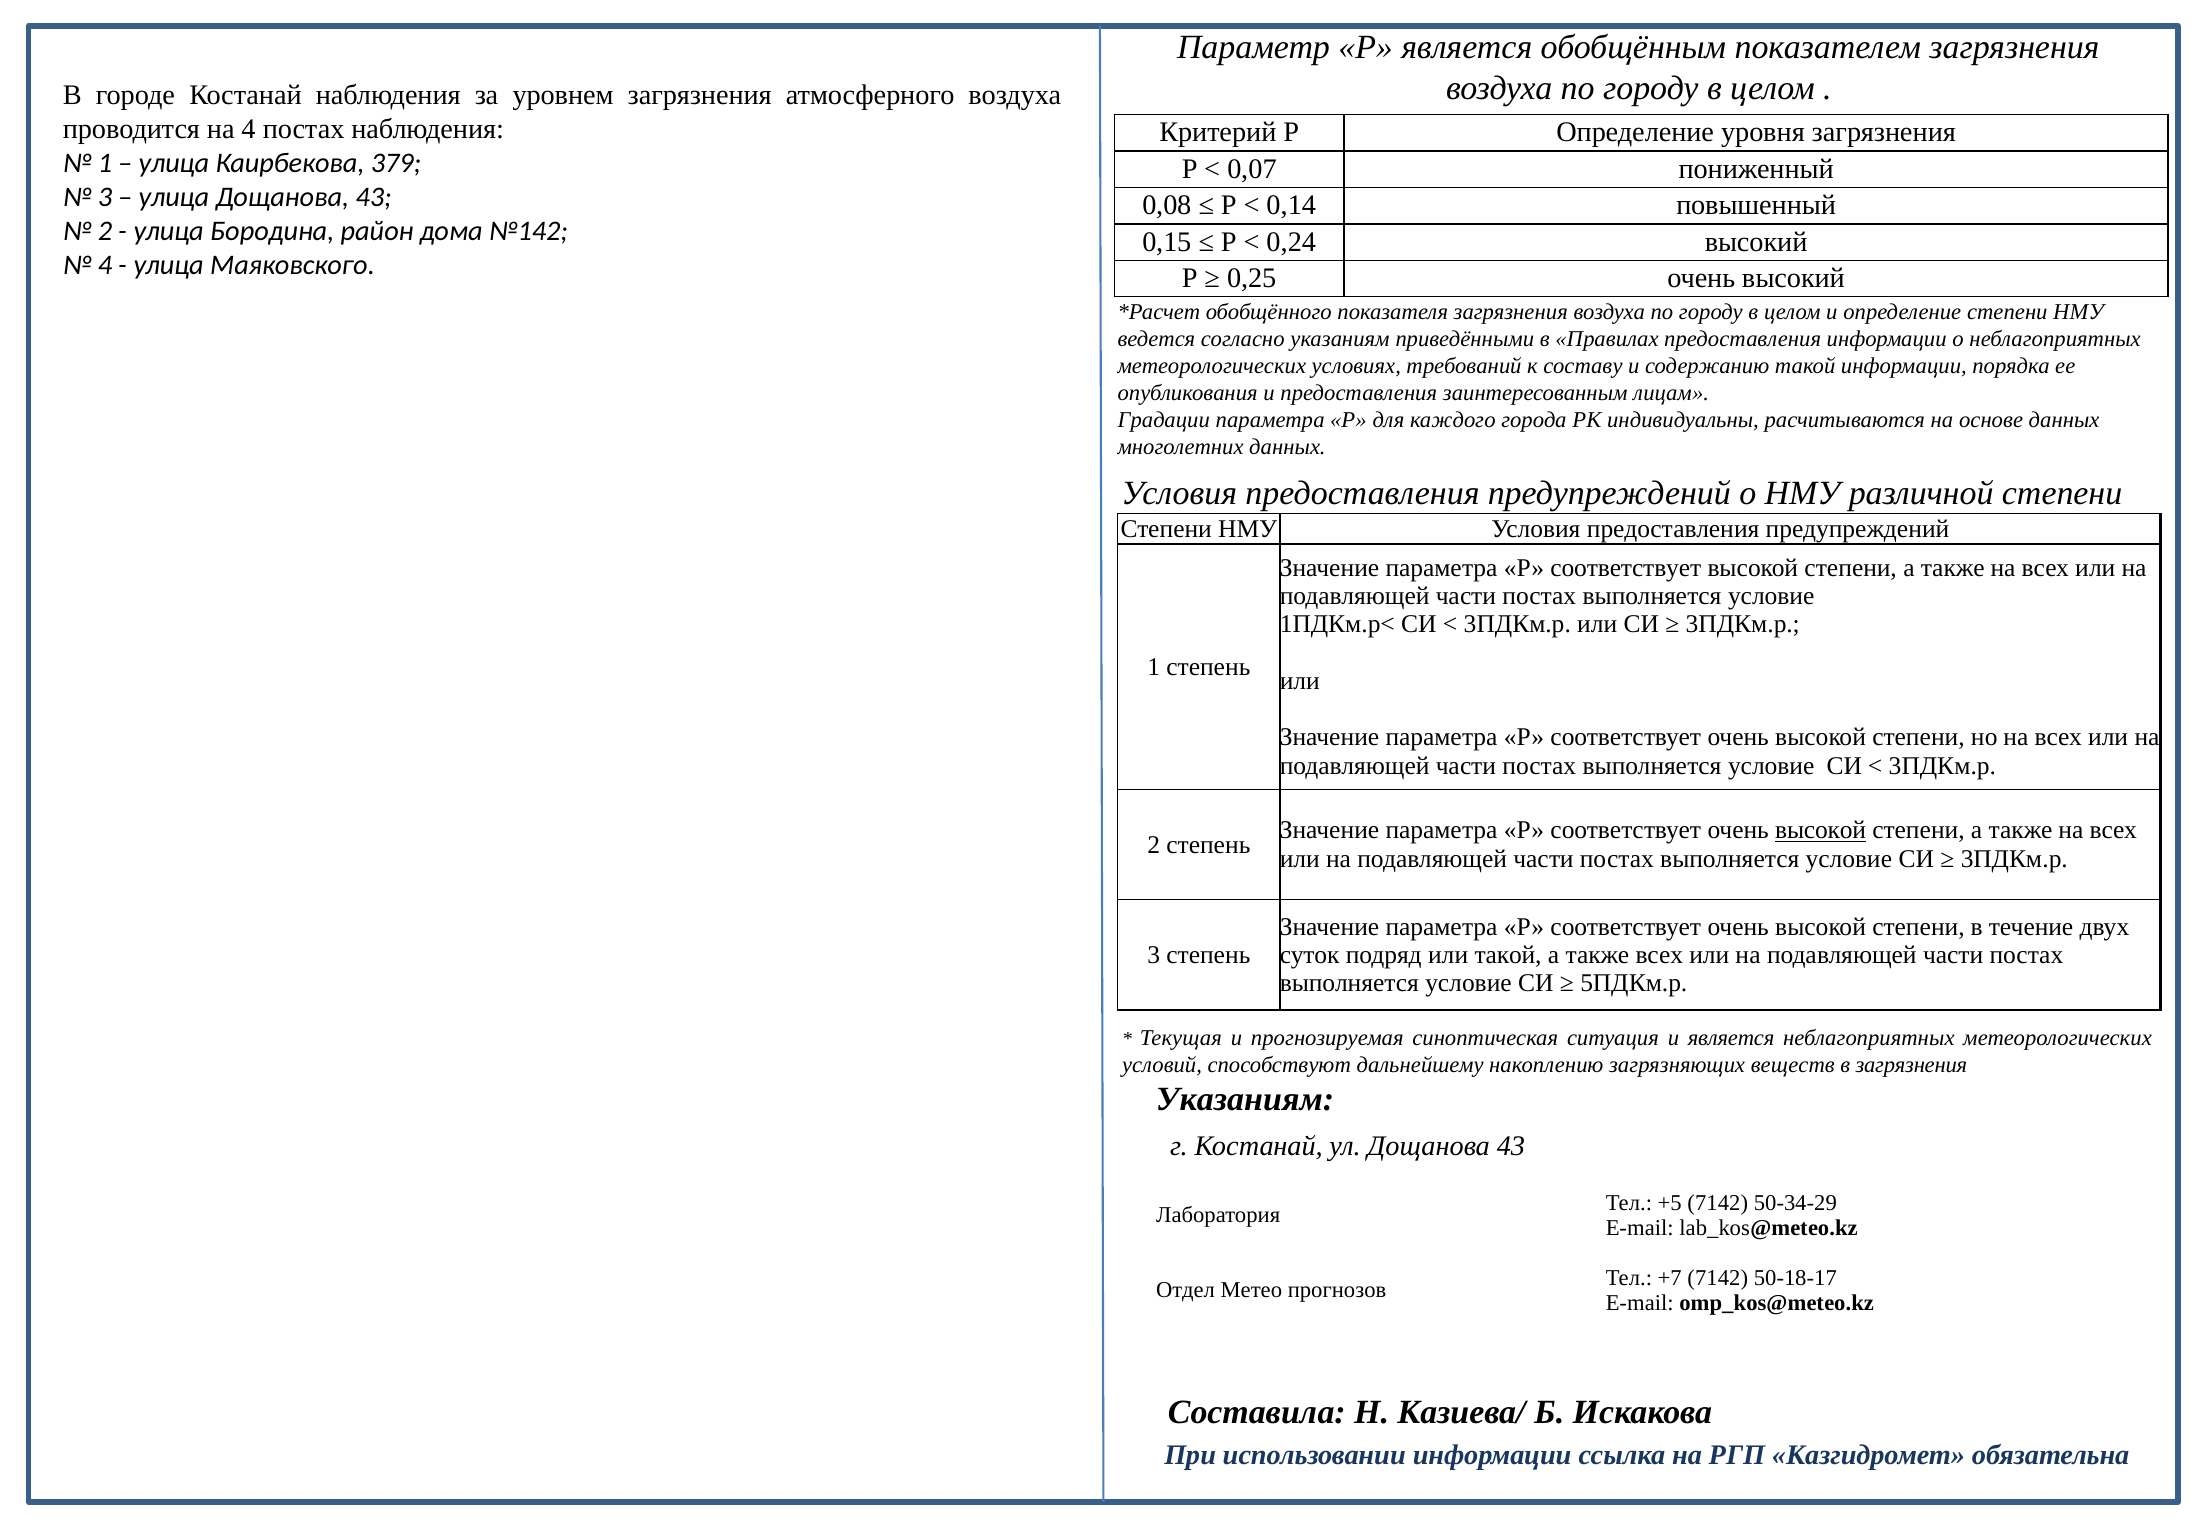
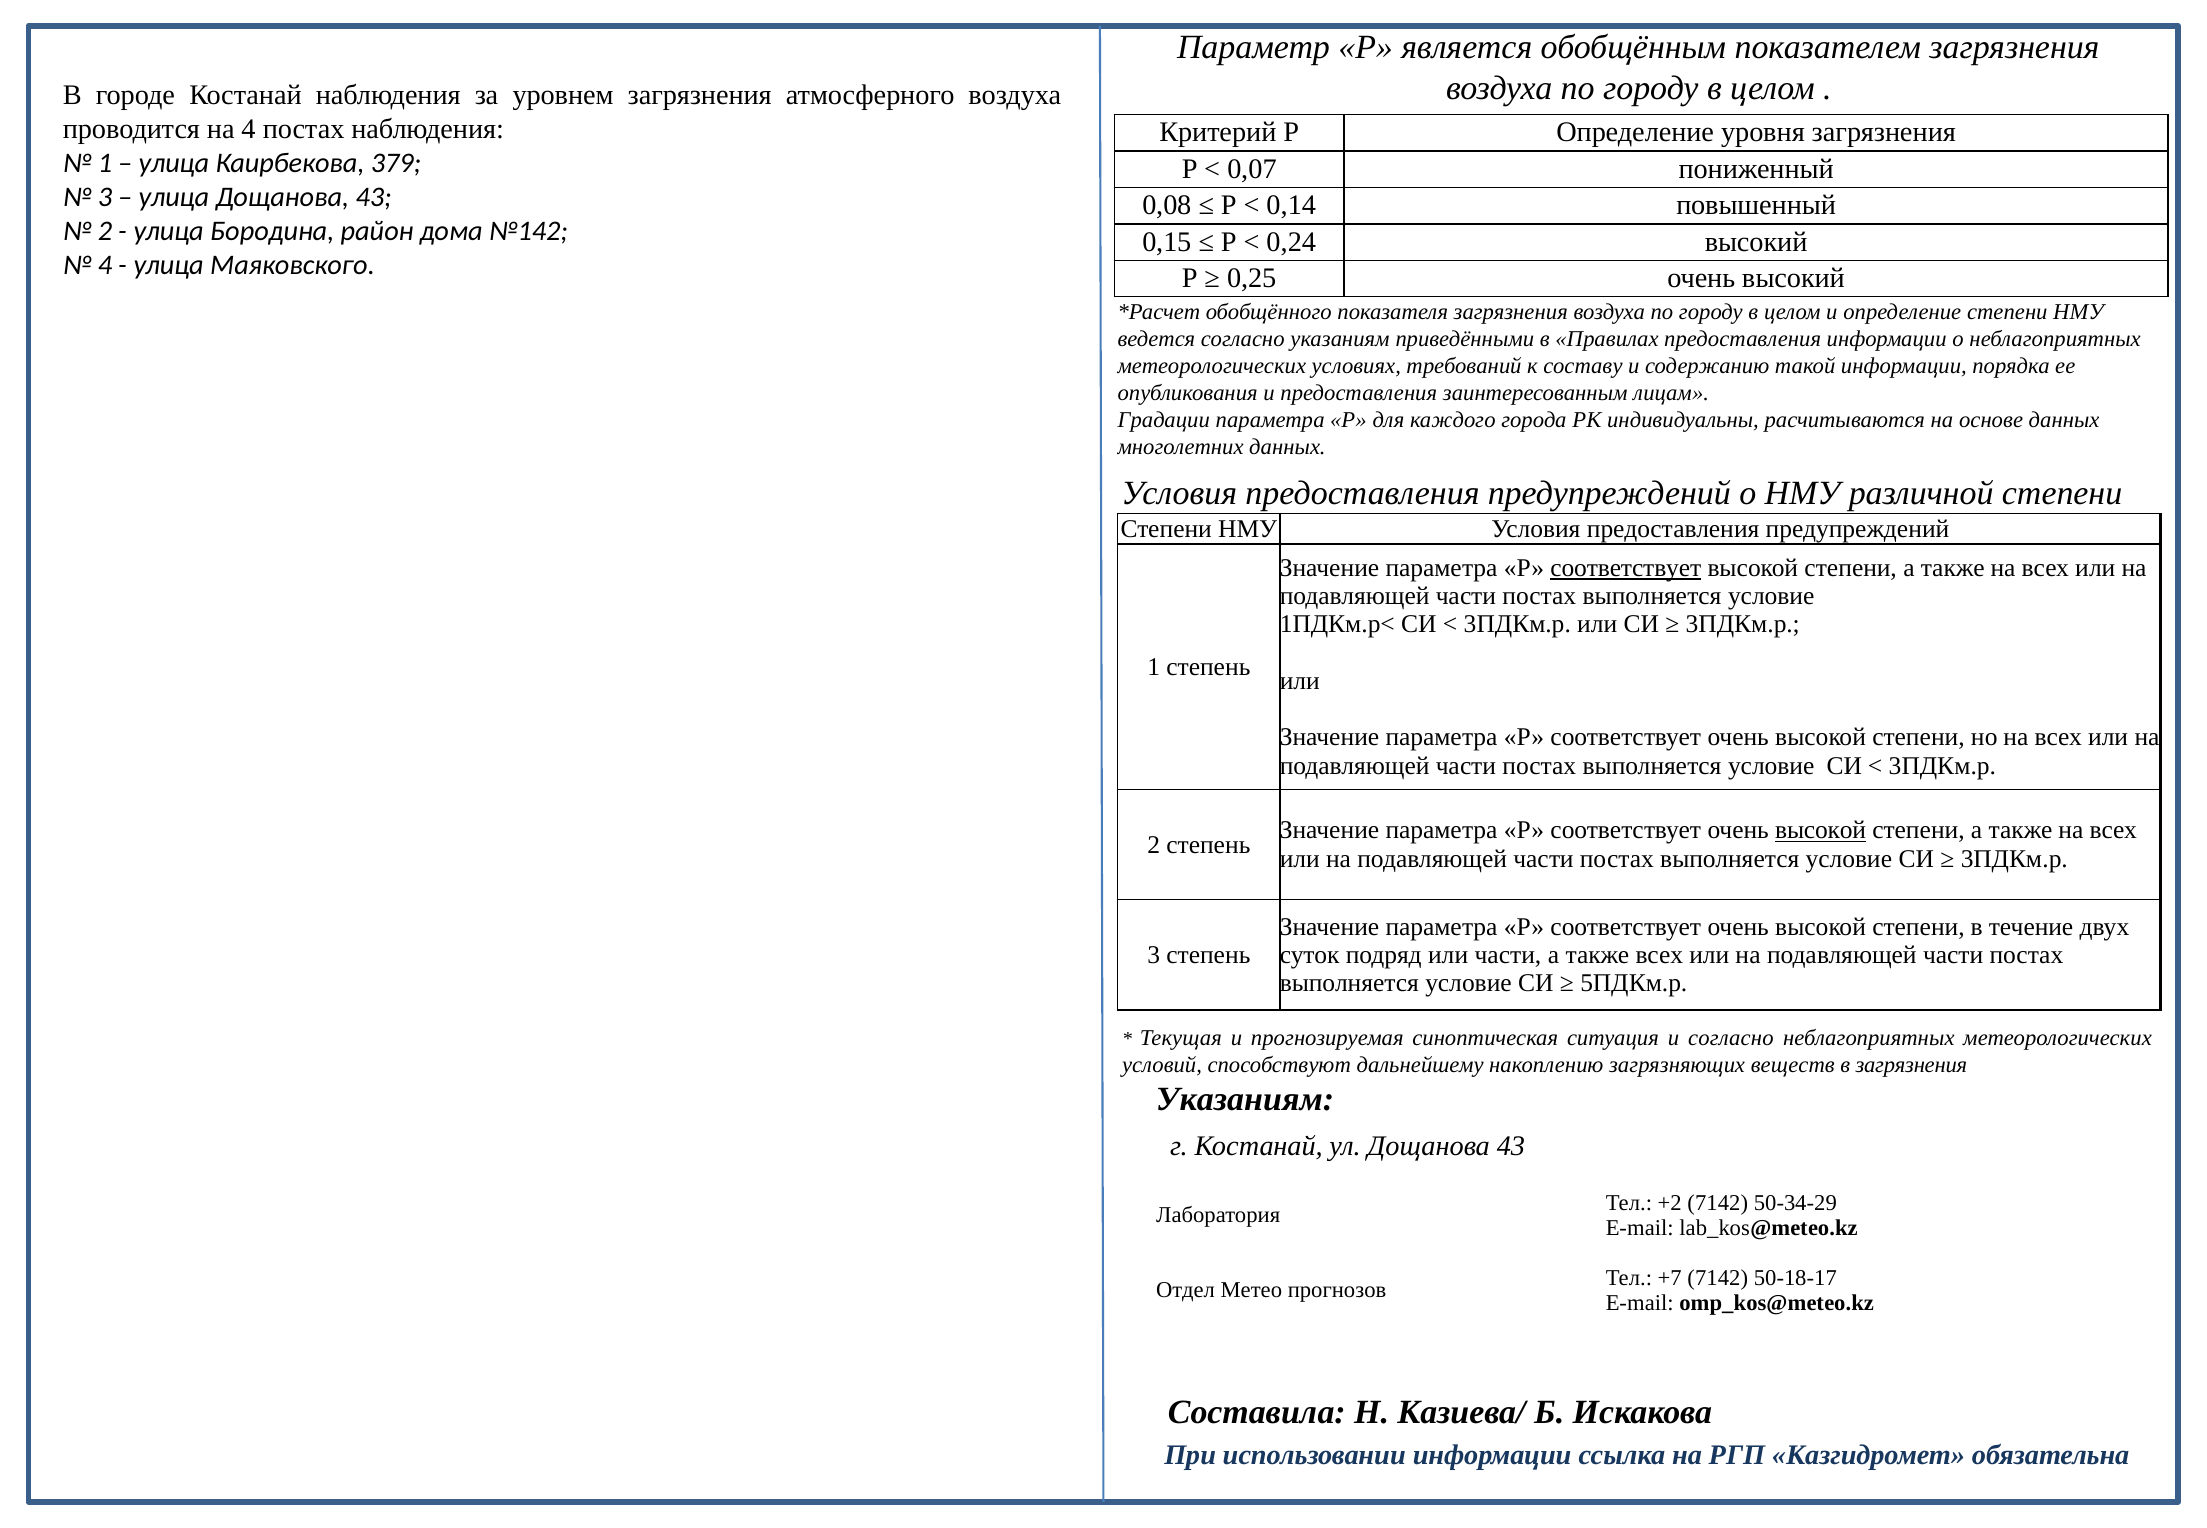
соответствует at (1626, 568) underline: none -> present
или такой: такой -> части
и является: является -> согласно
+5: +5 -> +2
